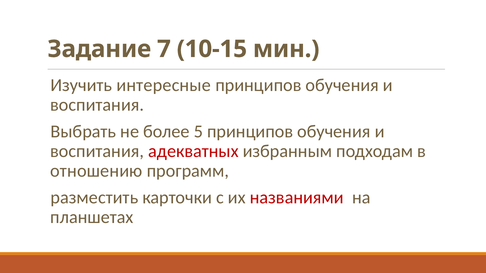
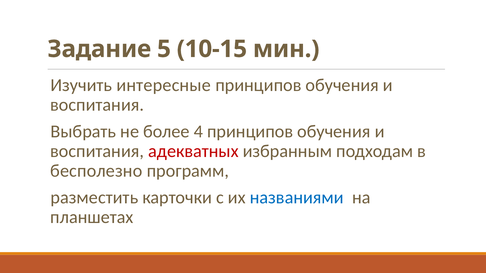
7: 7 -> 5
5: 5 -> 4
отношению: отношению -> бесполезно
названиями colour: red -> blue
